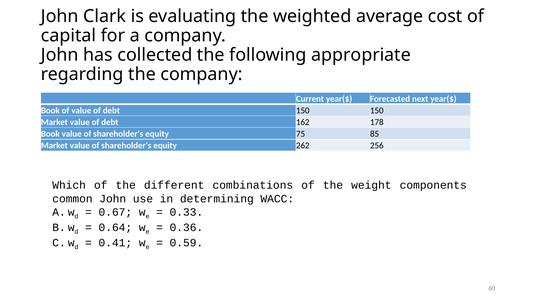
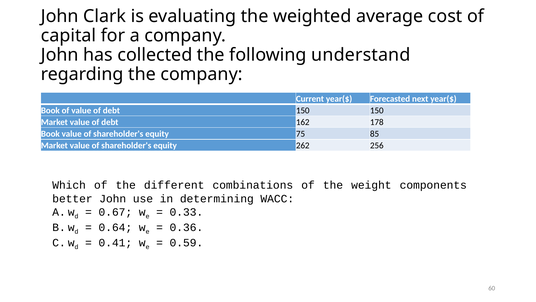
appropriate: appropriate -> understand
common: common -> better
